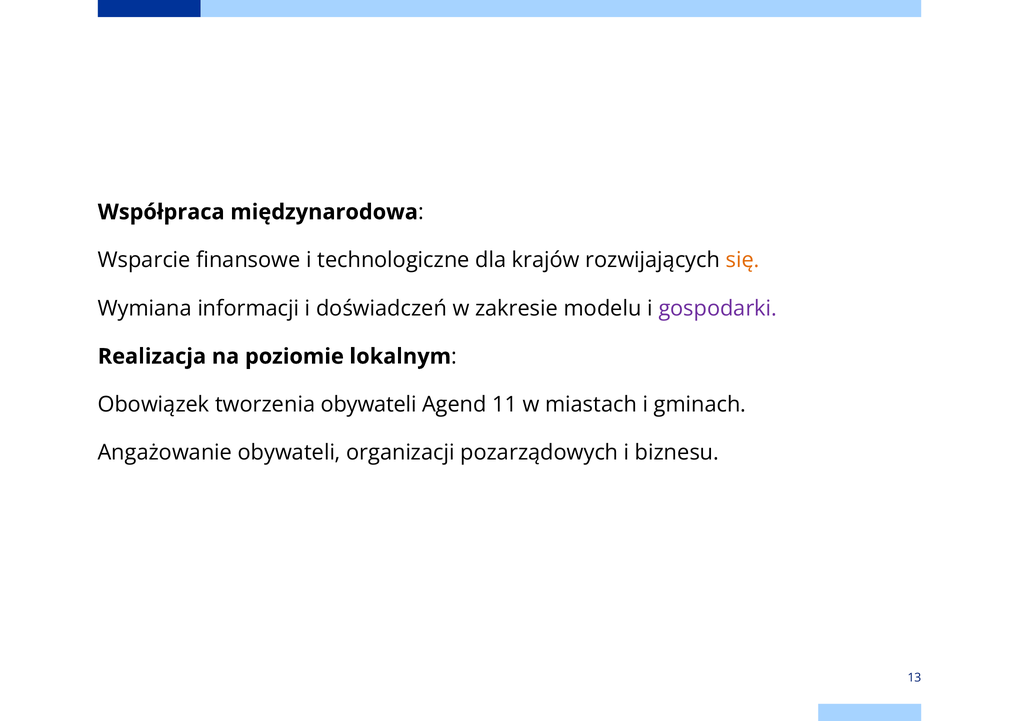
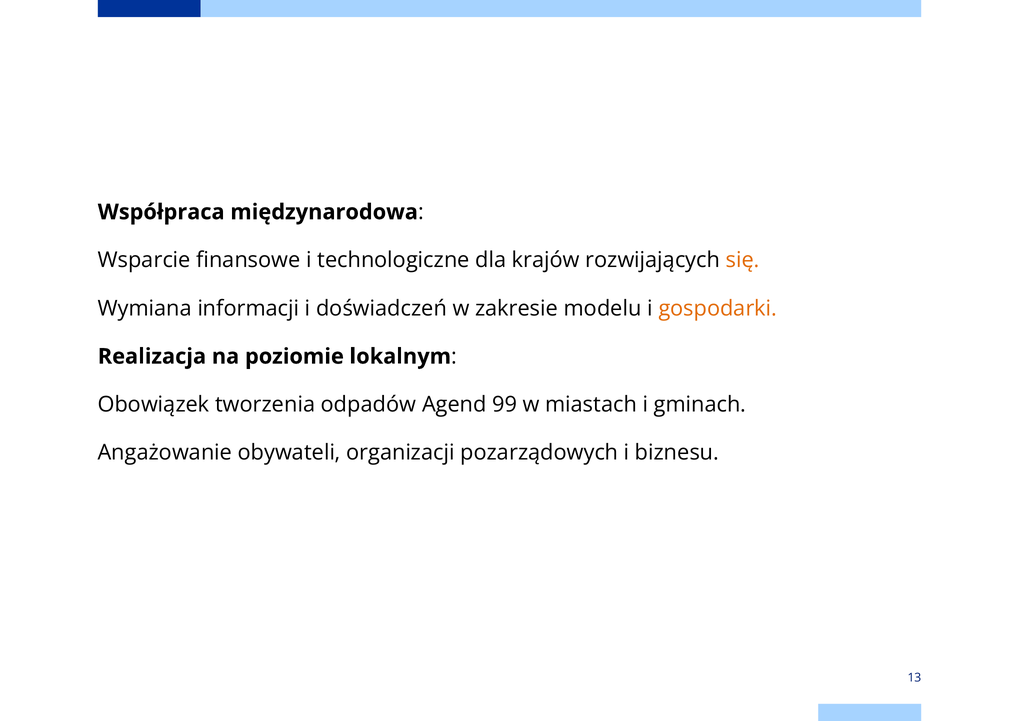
gospodarki colour: purple -> orange
tworzenia obywateli: obywateli -> odpadów
11: 11 -> 99
